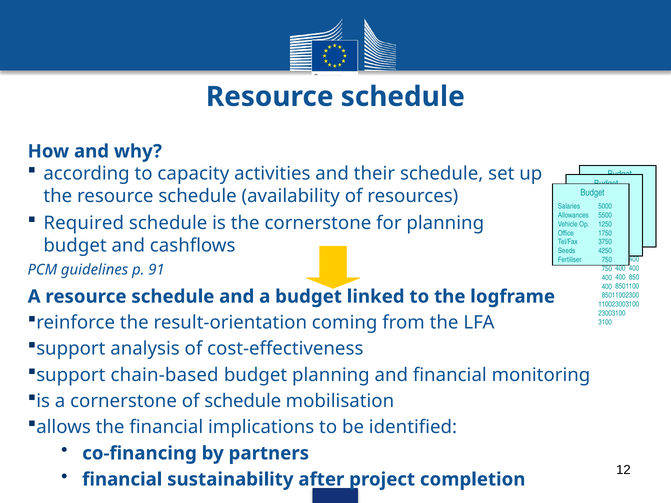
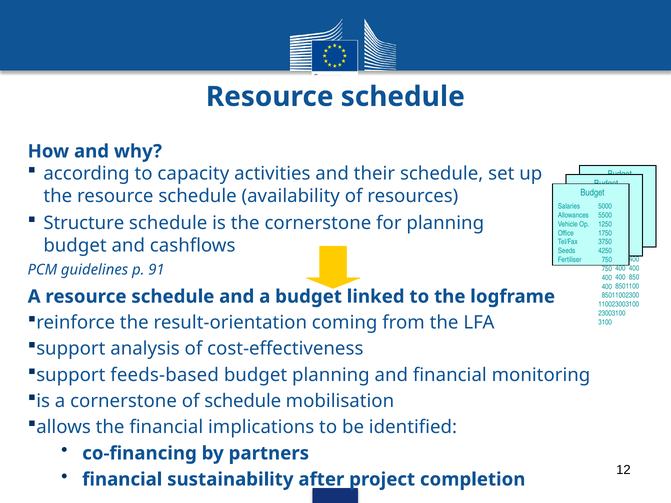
Required: Required -> Structure
chain-based: chain-based -> feeds-based
